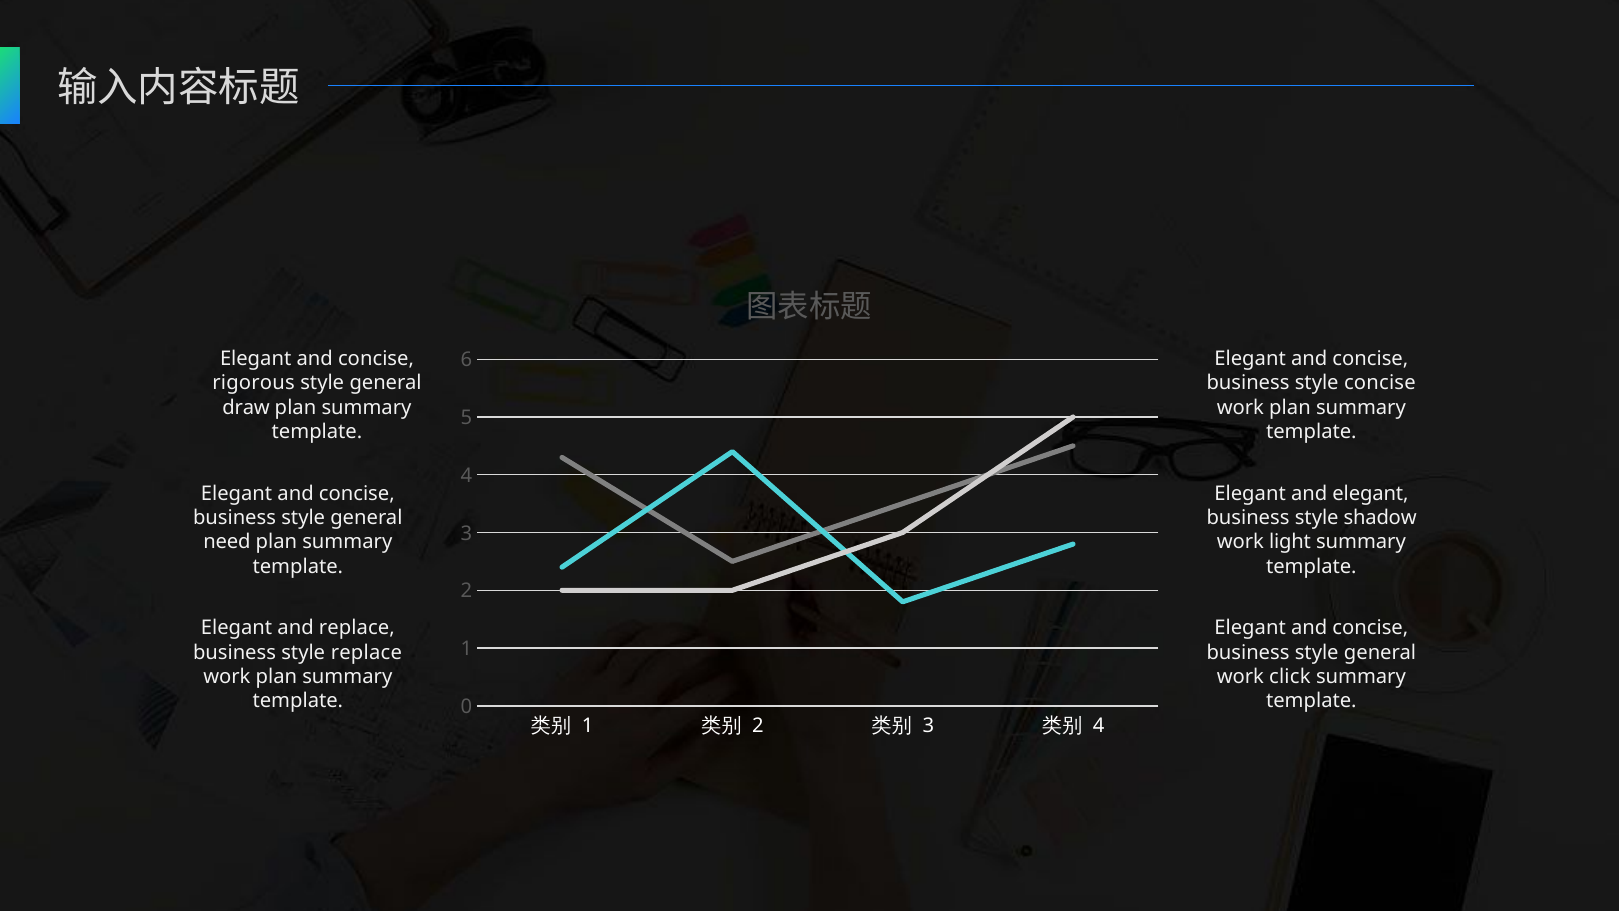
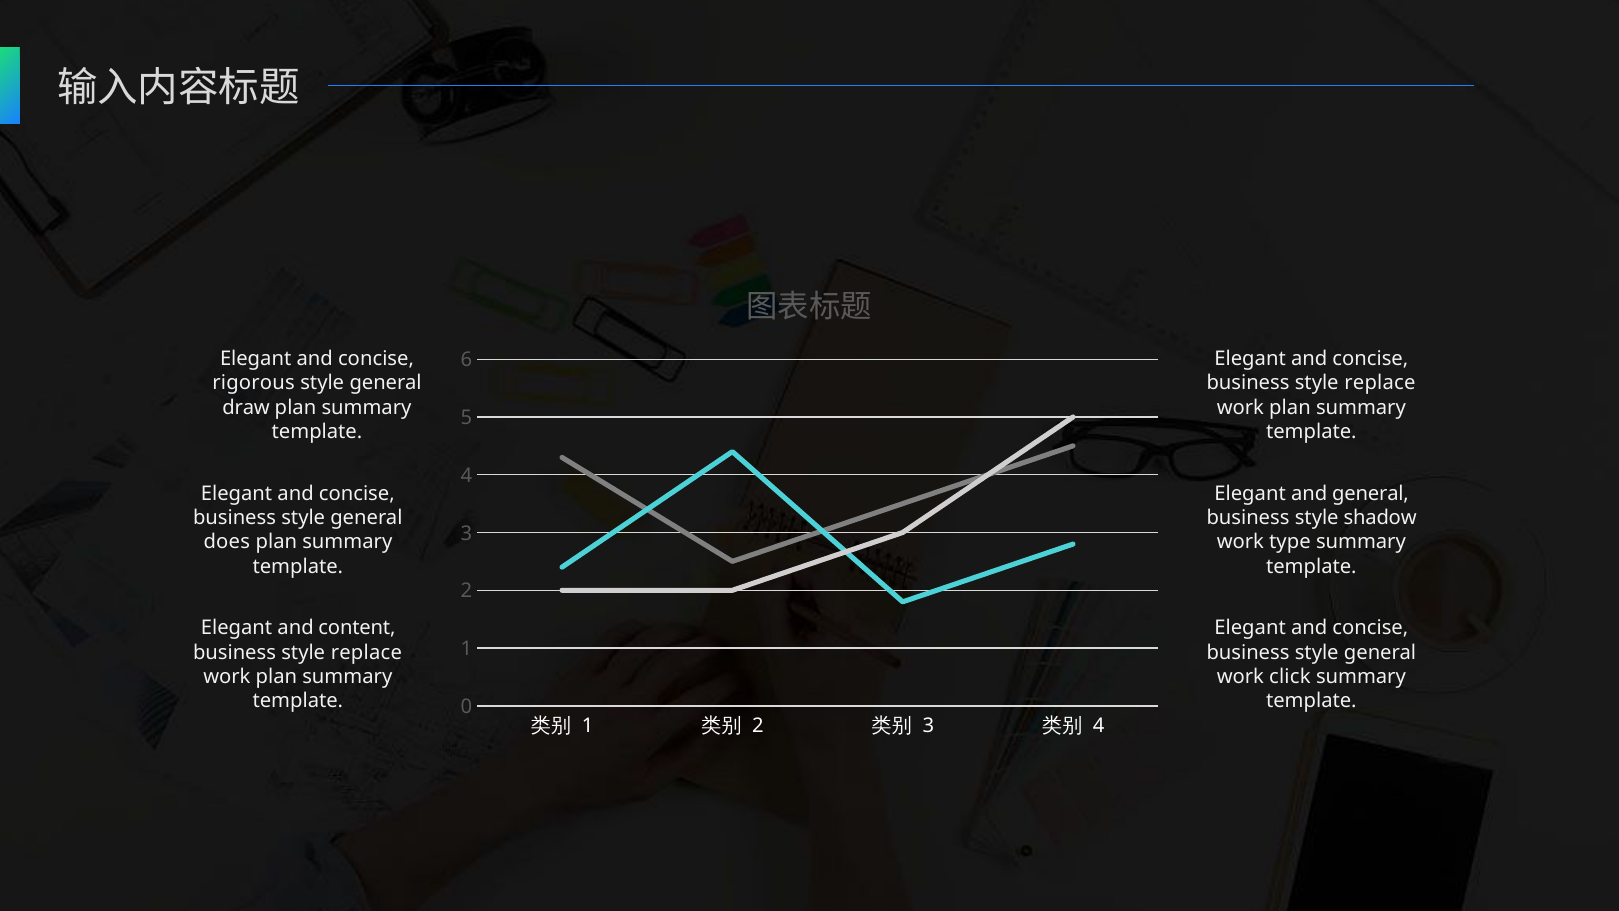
concise at (1380, 383): concise -> replace
and elegant: elegant -> general
need: need -> does
light: light -> type
and replace: replace -> content
